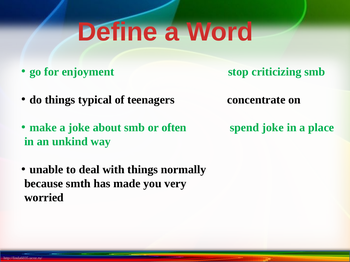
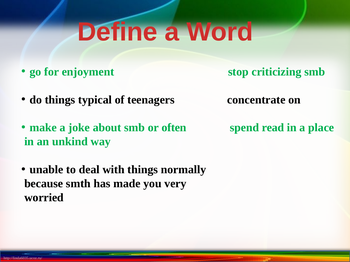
spend joke: joke -> read
